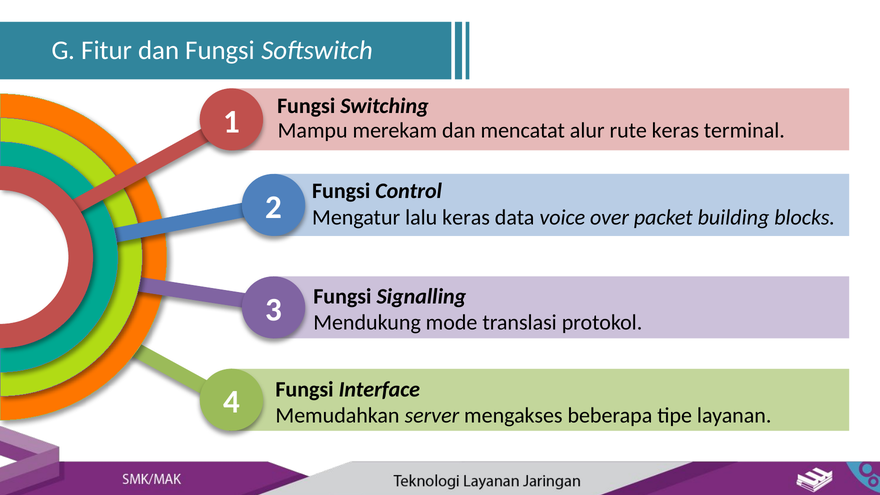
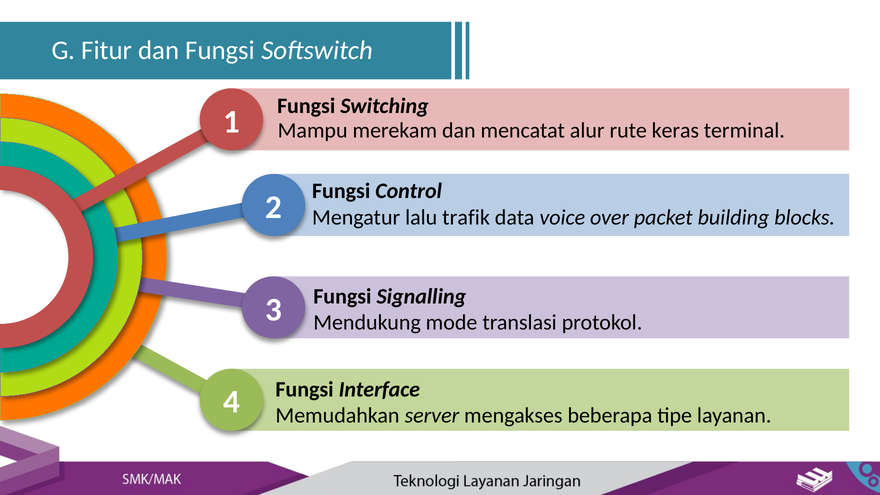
lalu keras: keras -> trafik
